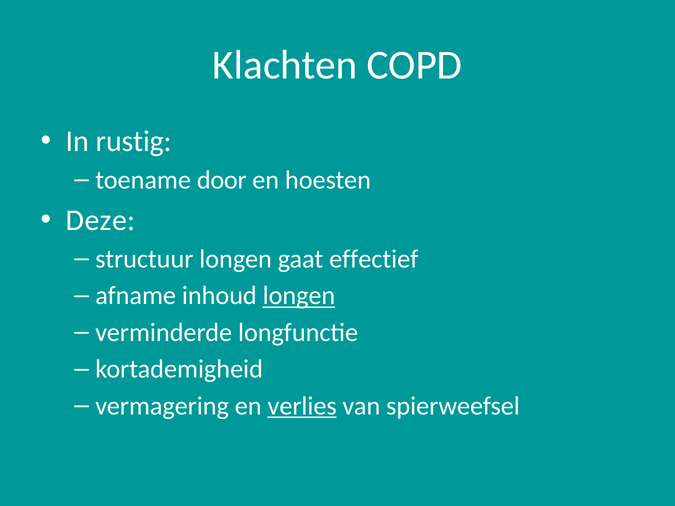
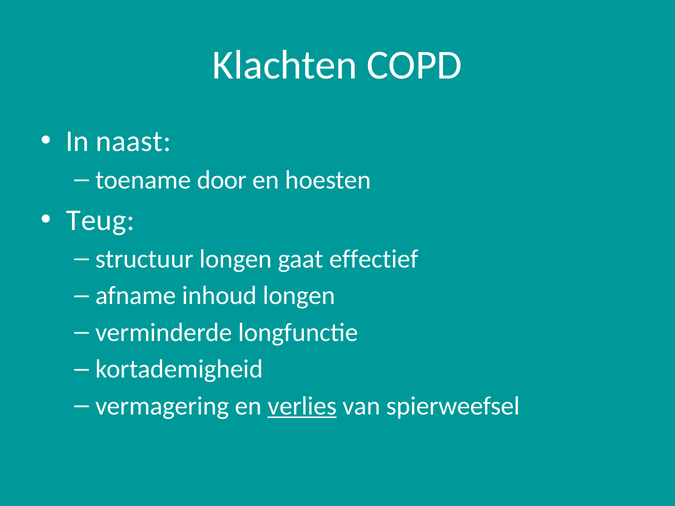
rustig: rustig -> naast
Deze: Deze -> Teug
longen at (299, 296) underline: present -> none
